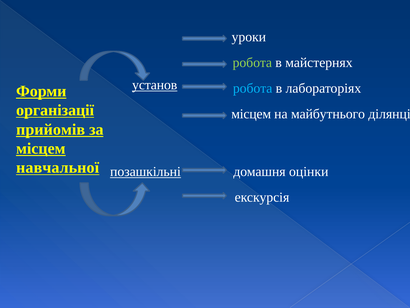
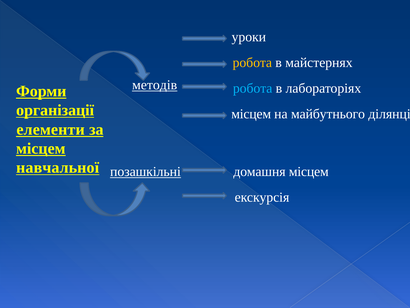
робота at (252, 62) colour: light green -> yellow
установ: установ -> методів
прийомів: прийомів -> елементи
домашня оцінки: оцінки -> місцем
